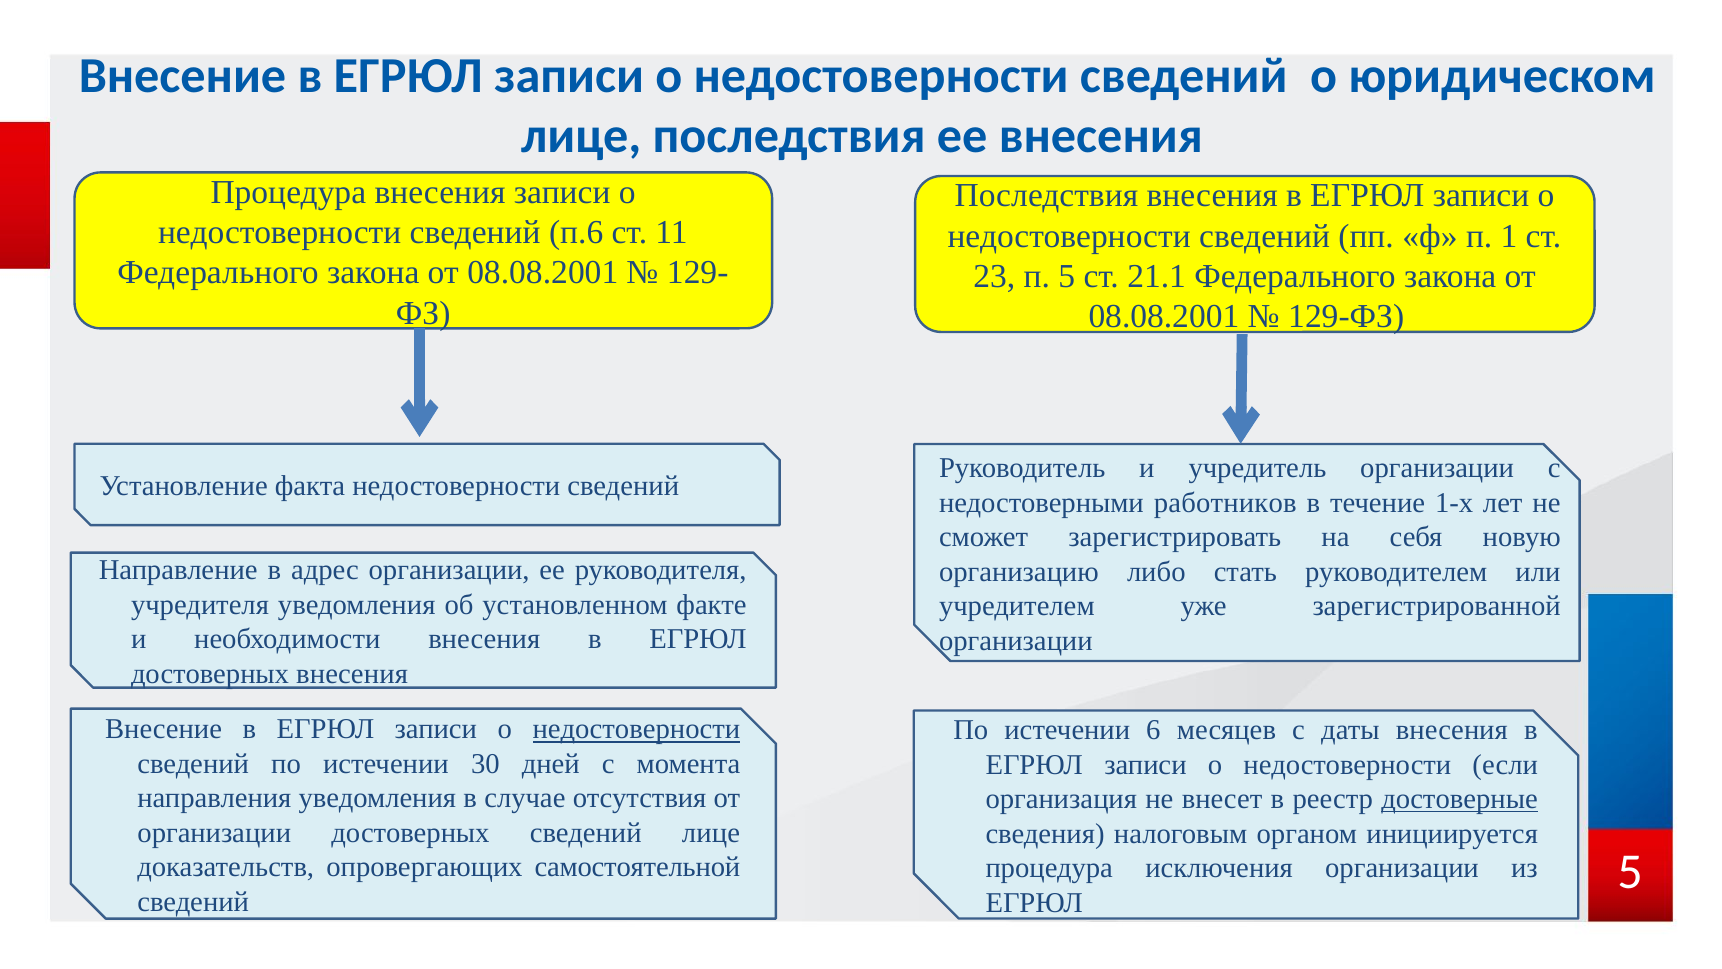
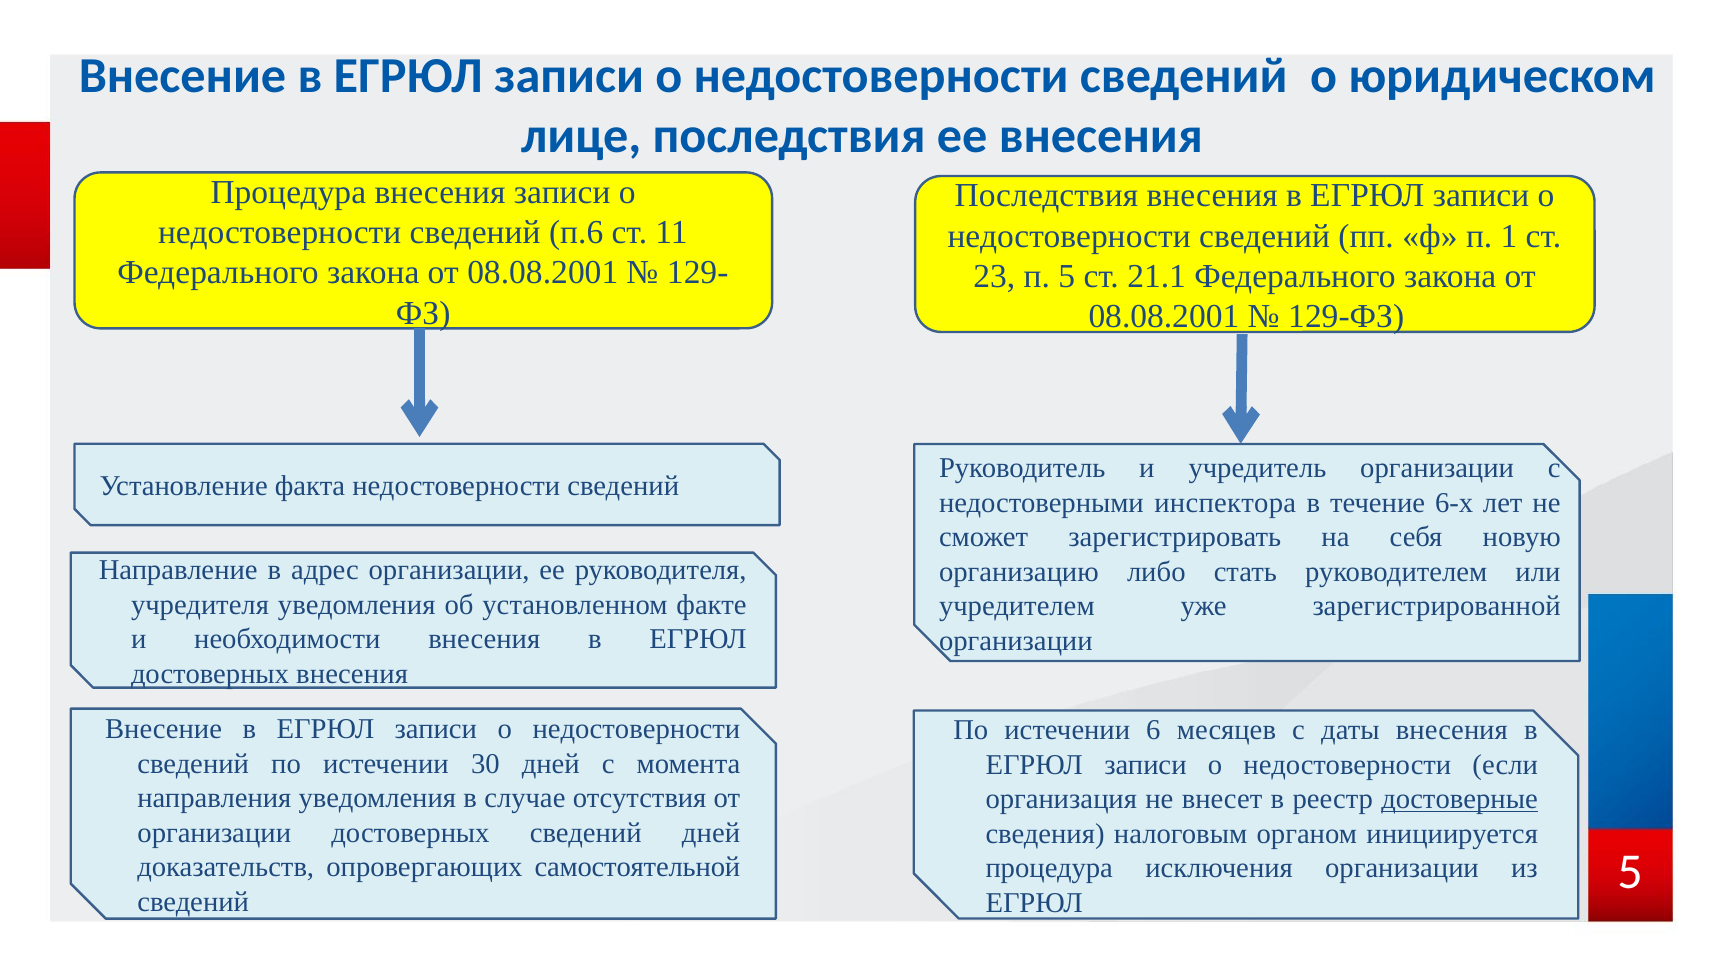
работников: работников -> инспектора
1-х: 1-х -> 6-х
недостоверности at (636, 729) underline: present -> none
сведений лице: лице -> дней
